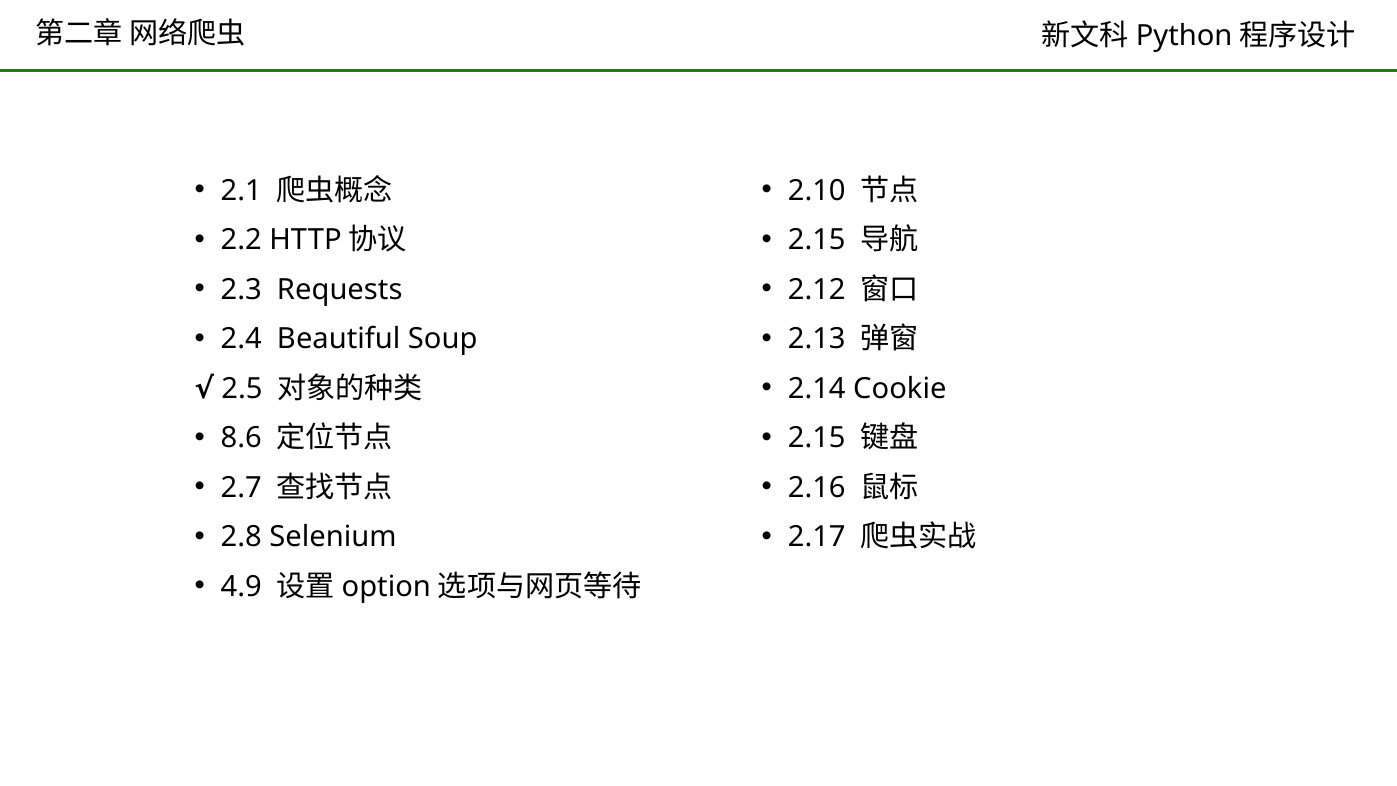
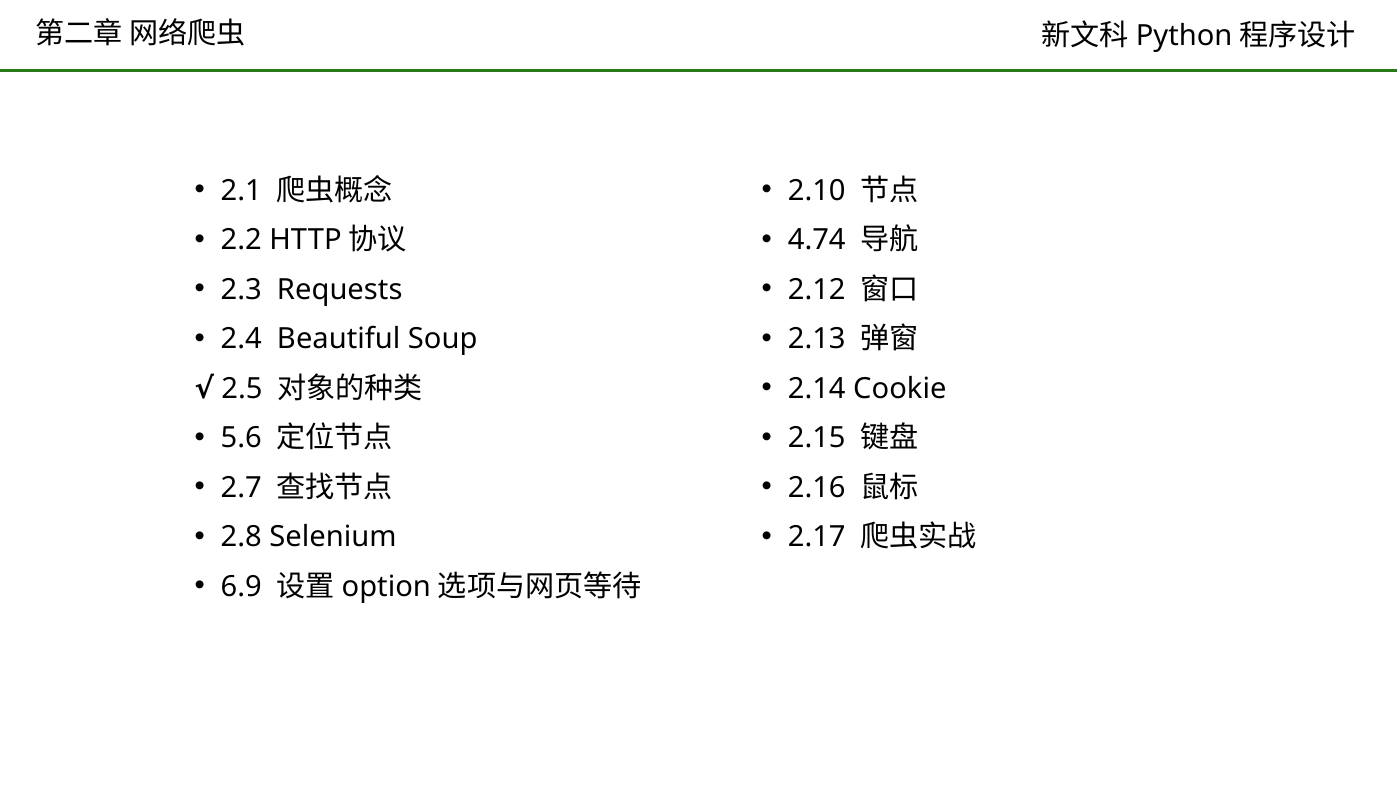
2.15 at (817, 240): 2.15 -> 4.74
8.6: 8.6 -> 5.6
4.9: 4.9 -> 6.9
